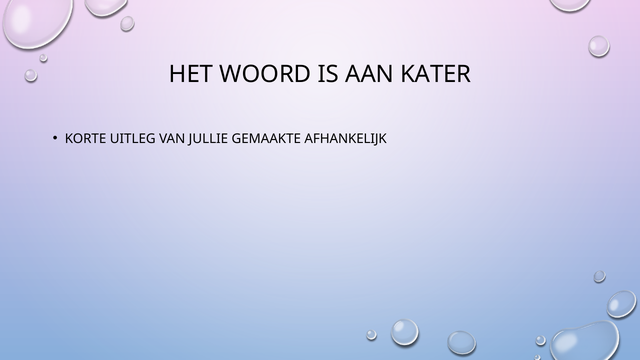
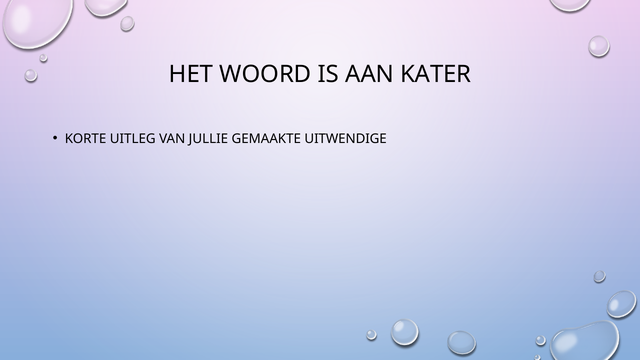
AFHANKELIJK: AFHANKELIJK -> UITWENDIGE
